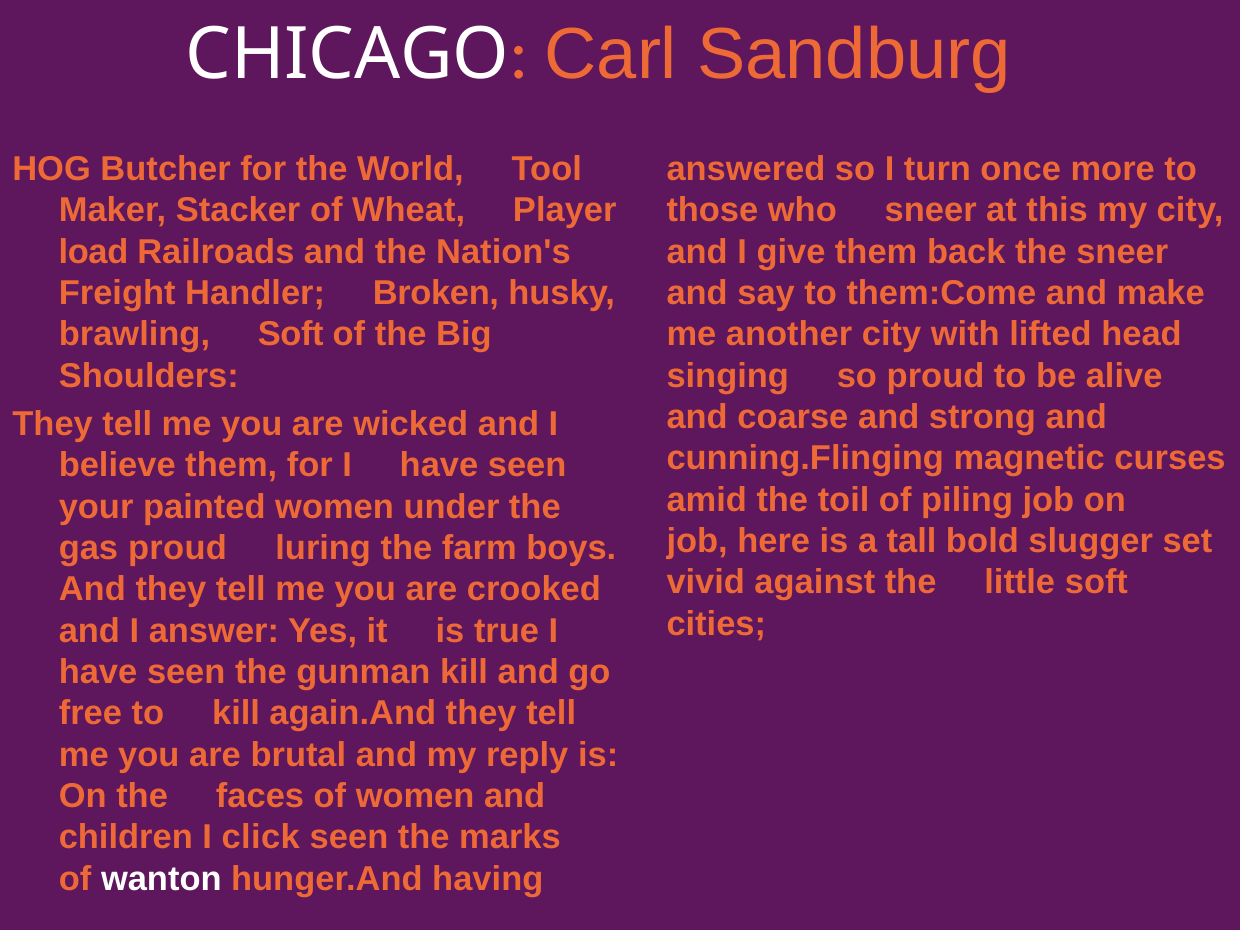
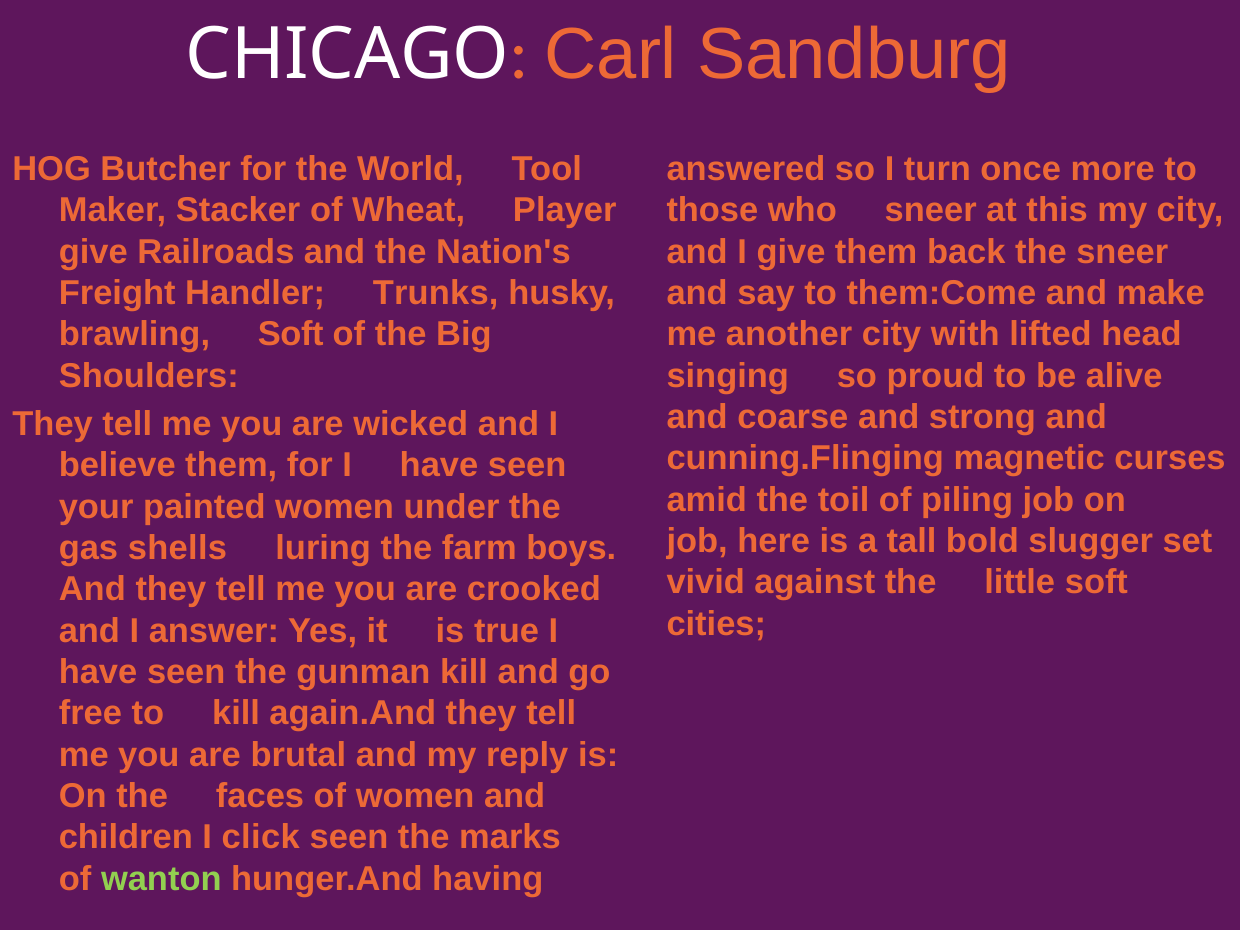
load at (93, 252): load -> give
Broken: Broken -> Trunks
gas proud: proud -> shells
wanton colour: white -> light green
